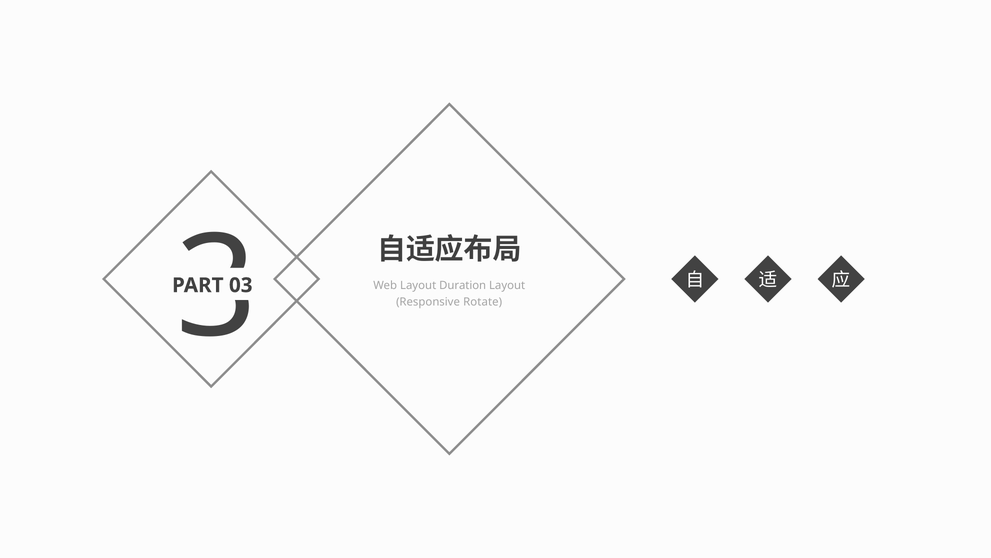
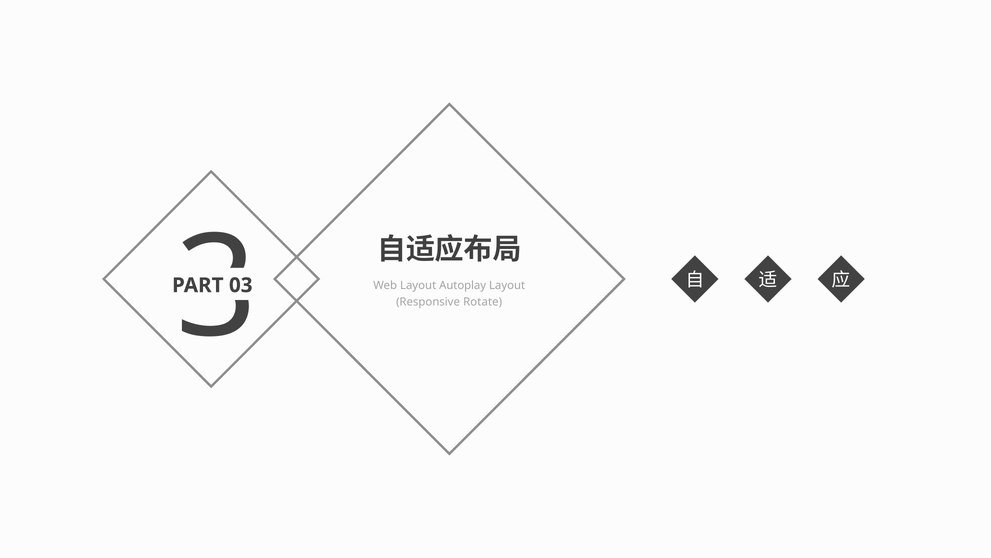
Duration: Duration -> Autoplay
